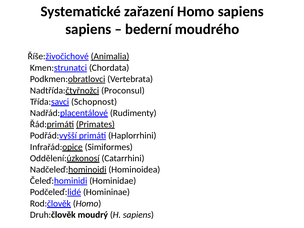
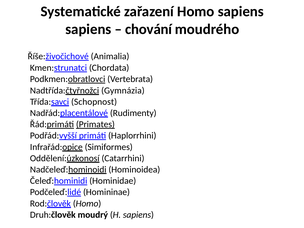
bederní: bederní -> chování
Animalia underline: present -> none
Proconsul: Proconsul -> Gymnázia
